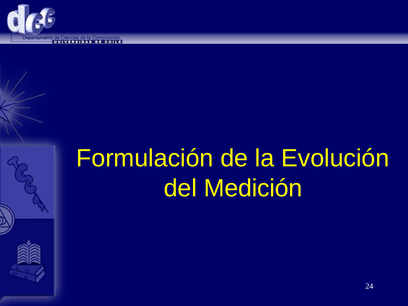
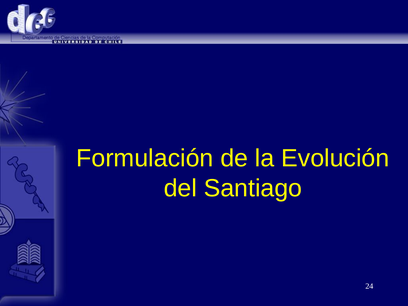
Medición: Medición -> Santiago
